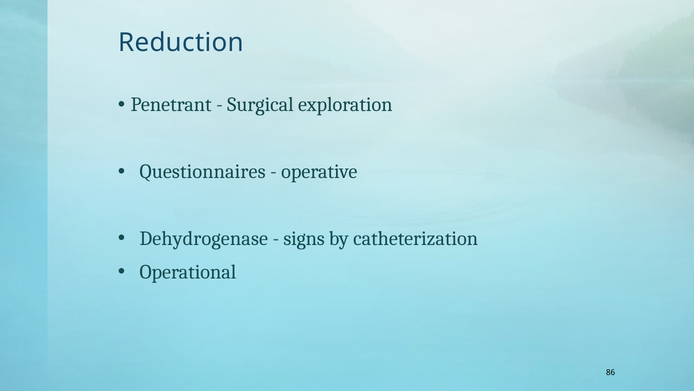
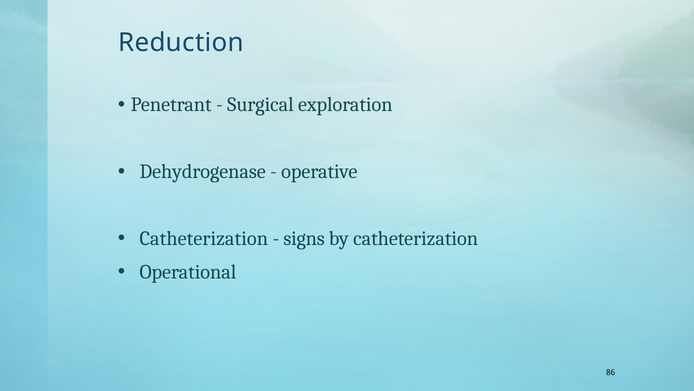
Questionnaires: Questionnaires -> Dehydrogenase
Dehydrogenase at (204, 238): Dehydrogenase -> Catheterization
